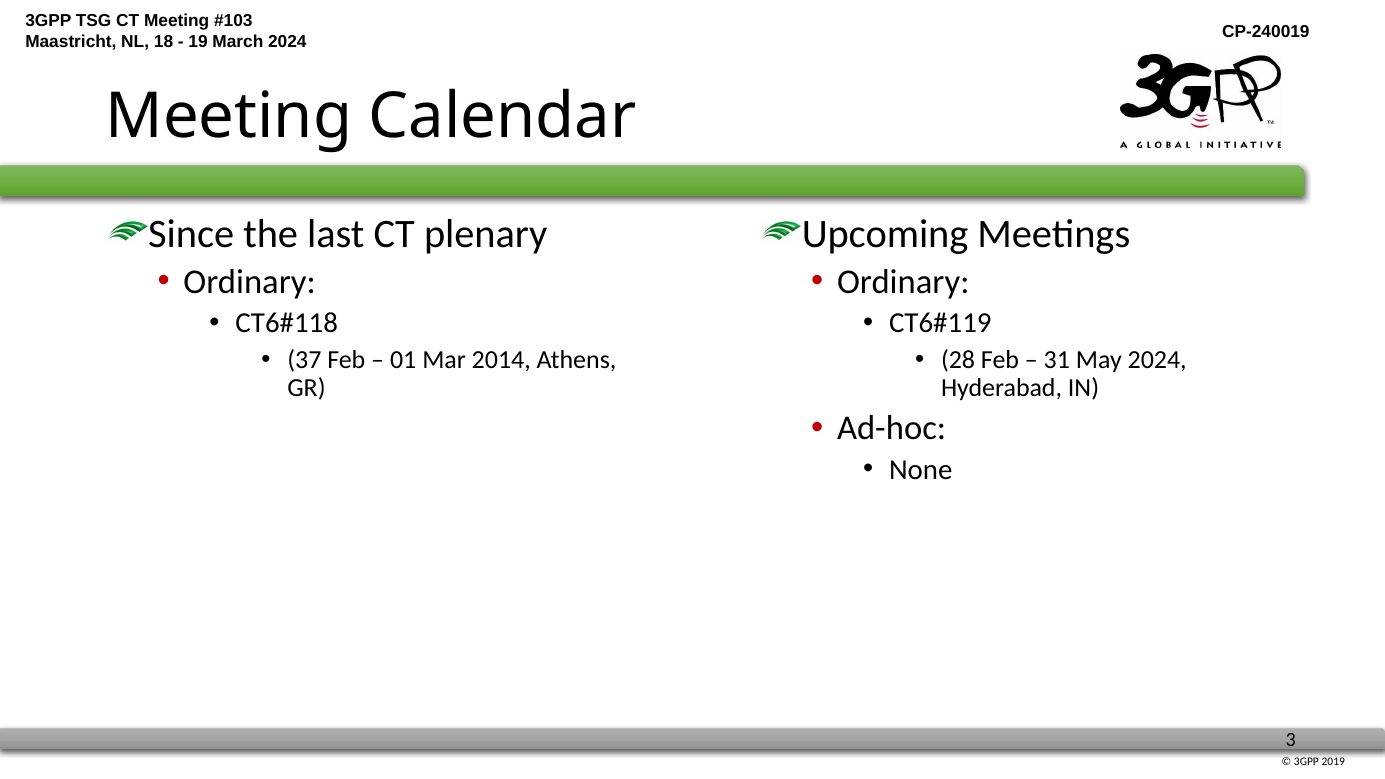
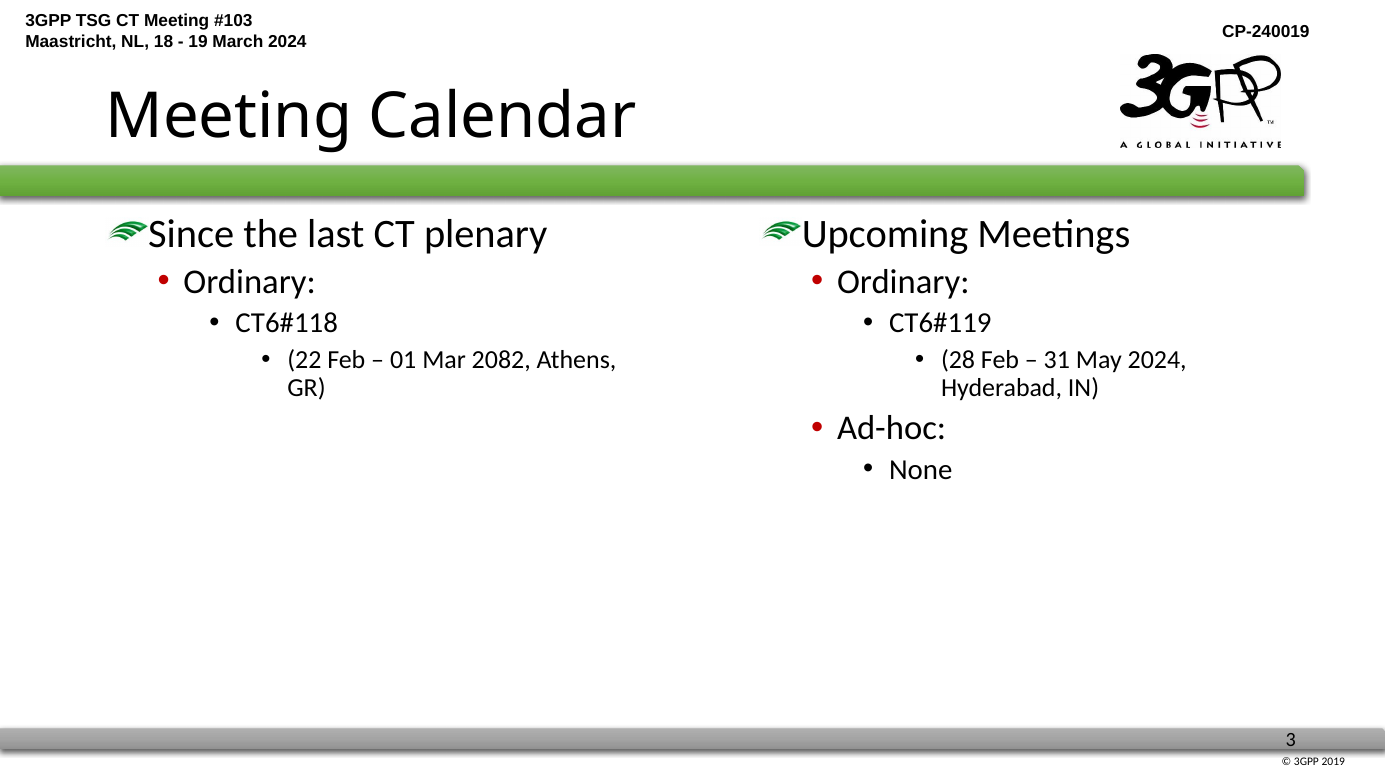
37: 37 -> 22
2014: 2014 -> 2082
